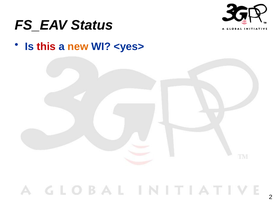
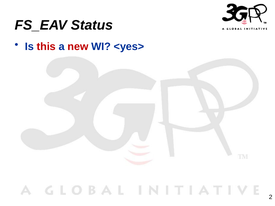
new colour: orange -> red
